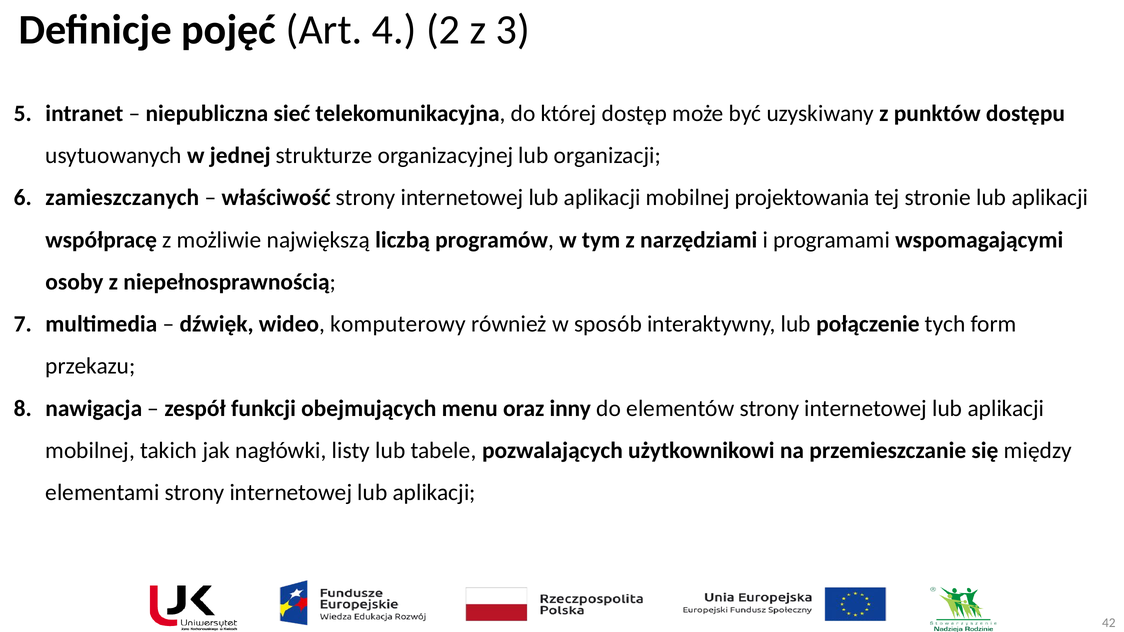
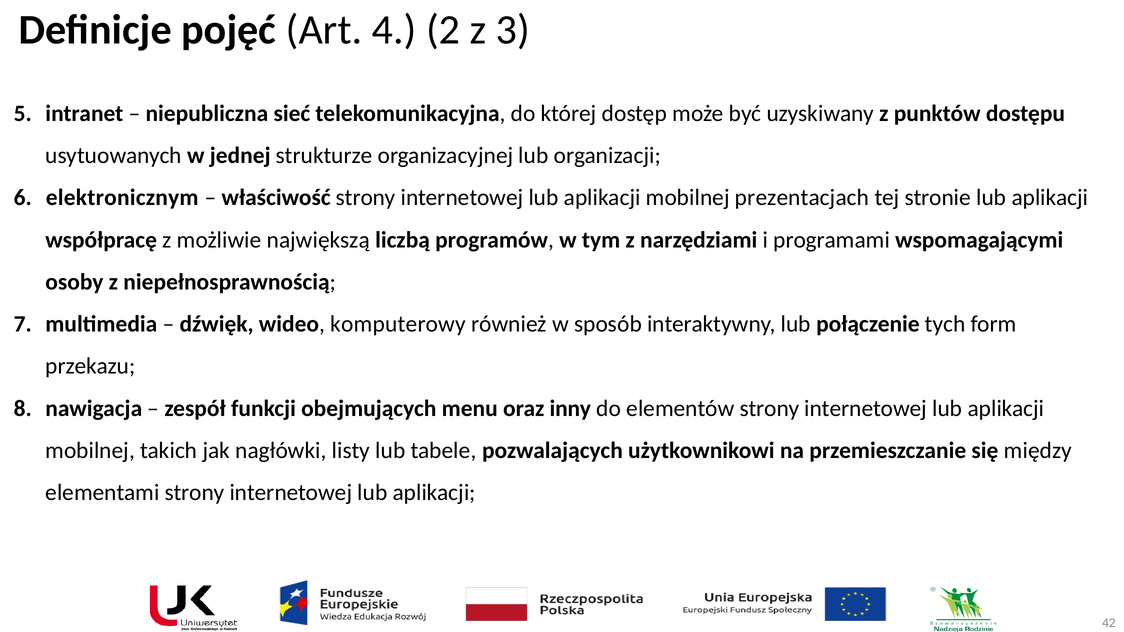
zamieszczanych: zamieszczanych -> elektronicznym
projektowania: projektowania -> prezentacjach
